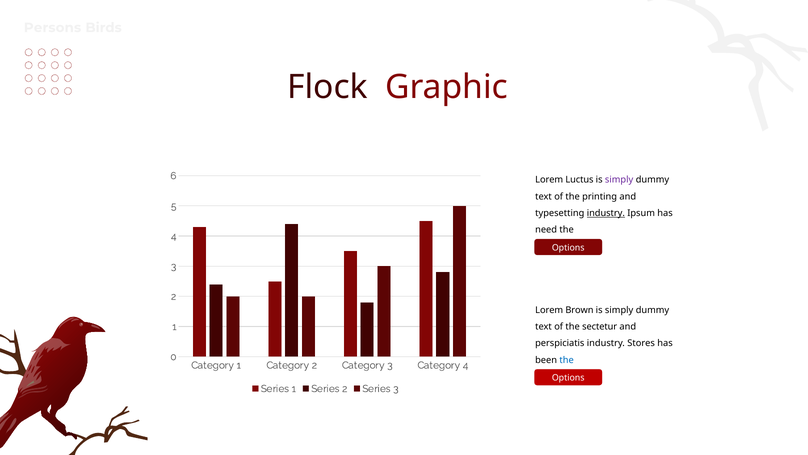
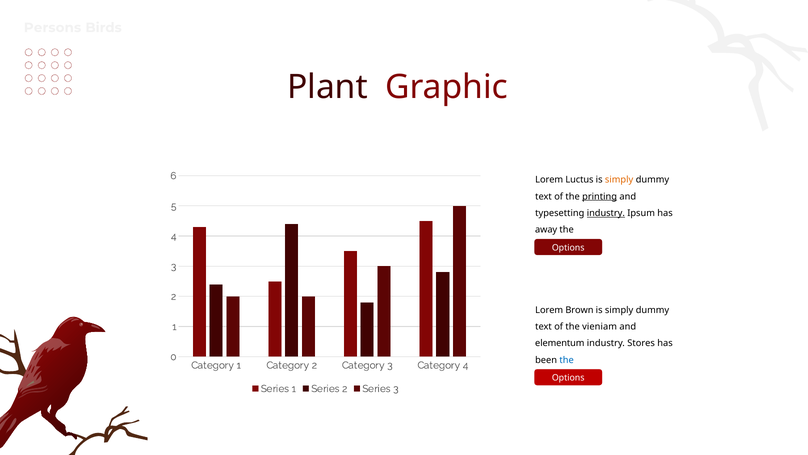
Flock: Flock -> Plant
simply at (619, 180) colour: purple -> orange
printing underline: none -> present
need: need -> away
sectetur: sectetur -> vieniam
perspiciatis: perspiciatis -> elementum
